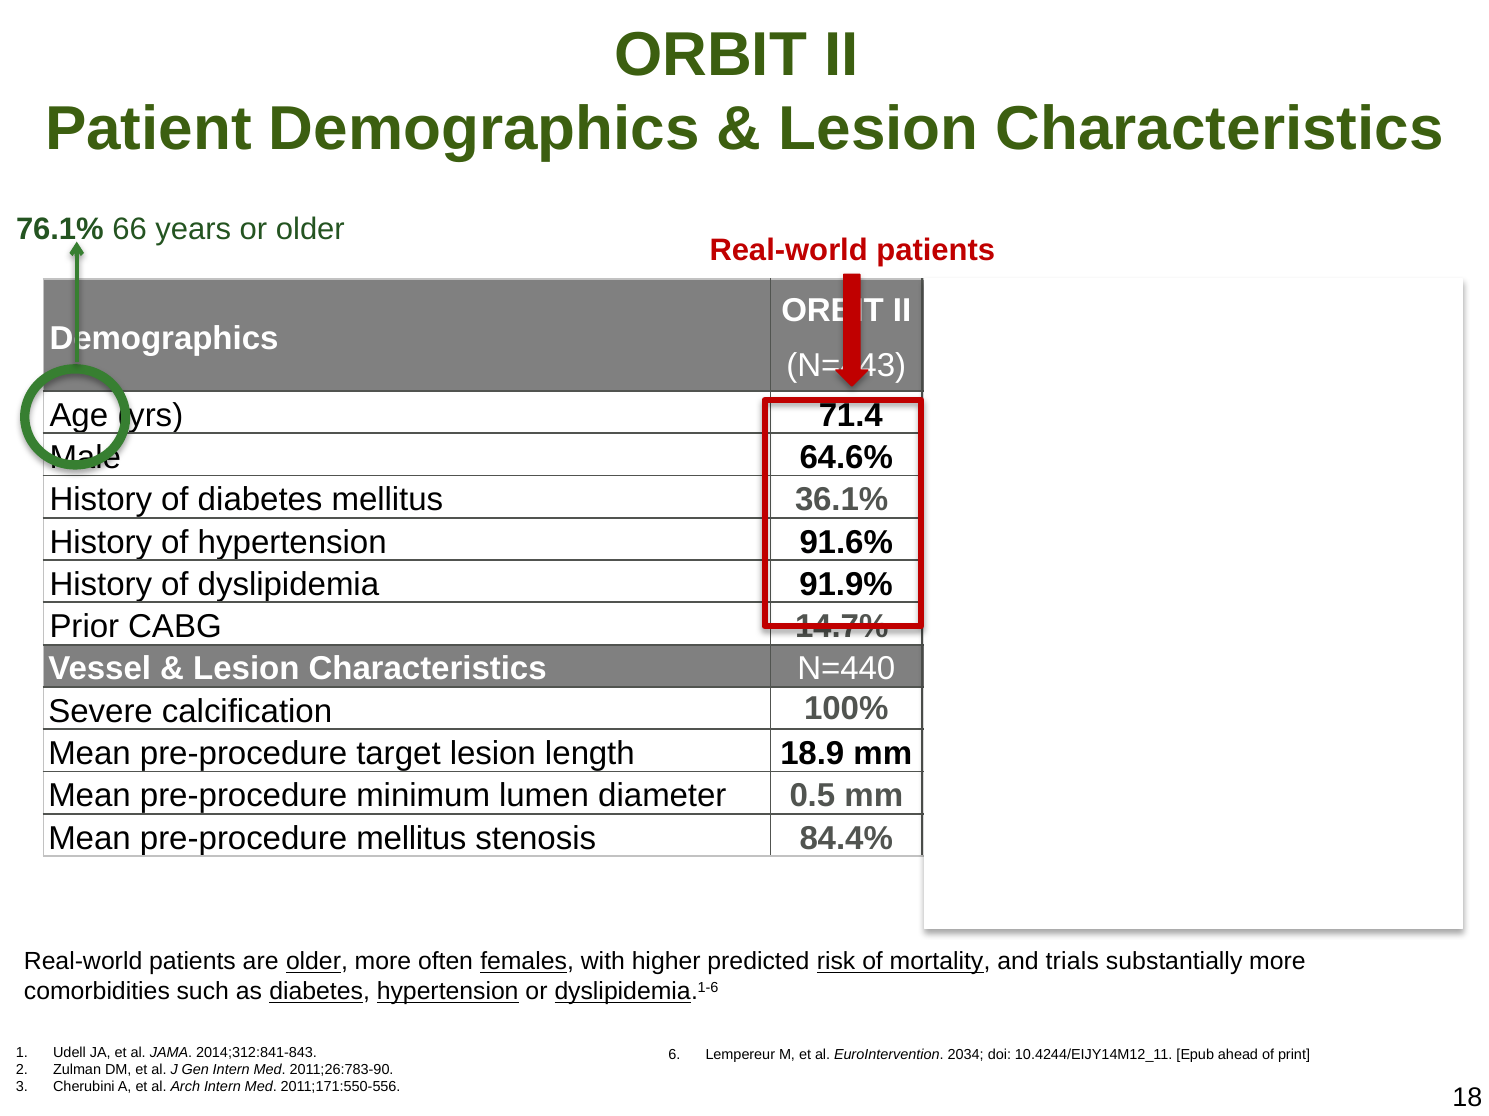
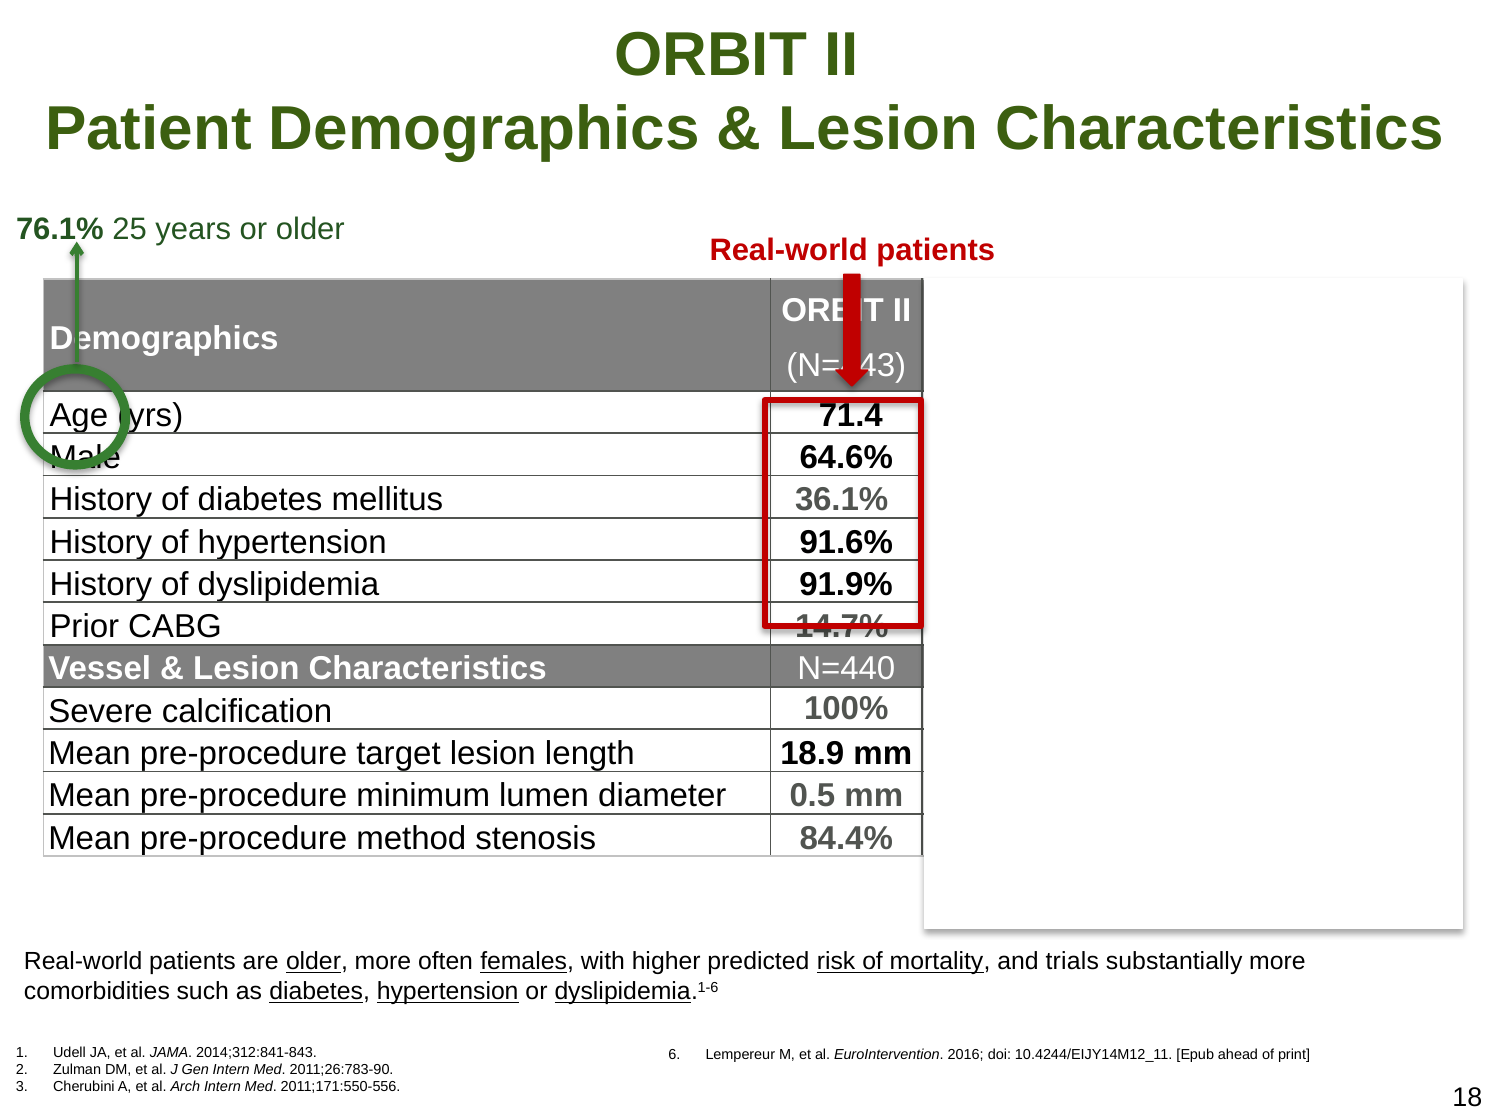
66: 66 -> 25
pre-procedure mellitus: mellitus -> method
2034: 2034 -> 2016
